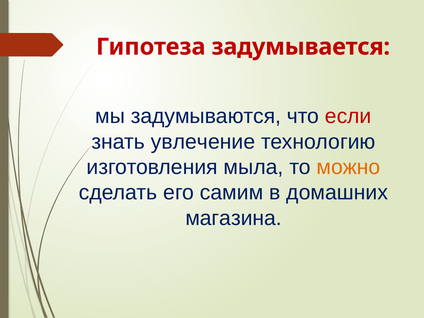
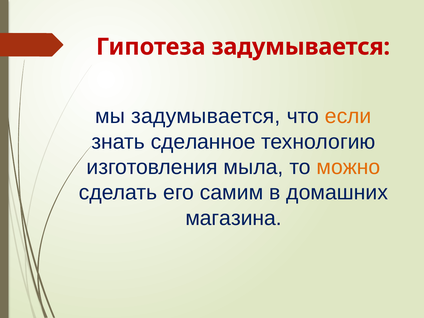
мы задумываются: задумываются -> задумывается
если colour: red -> orange
увлечение: увлечение -> сделанное
